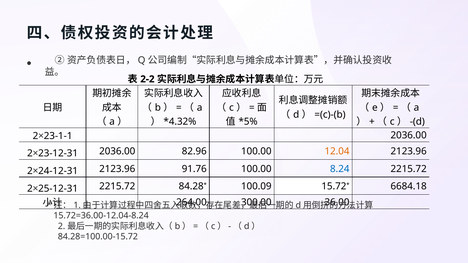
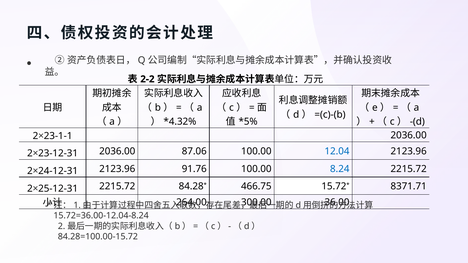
82.96: 82.96 -> 87.06
12.04 colour: orange -> blue
100.09: 100.09 -> 466.75
6684.18: 6684.18 -> 8371.71
